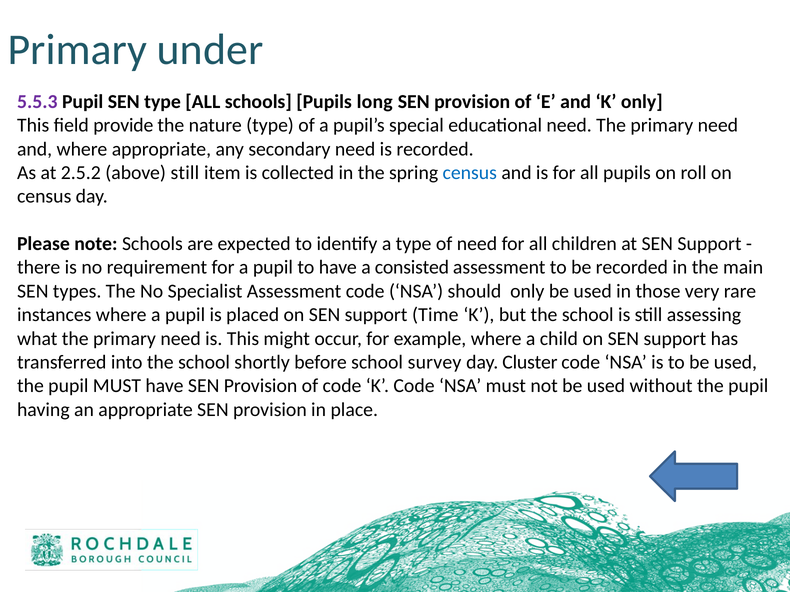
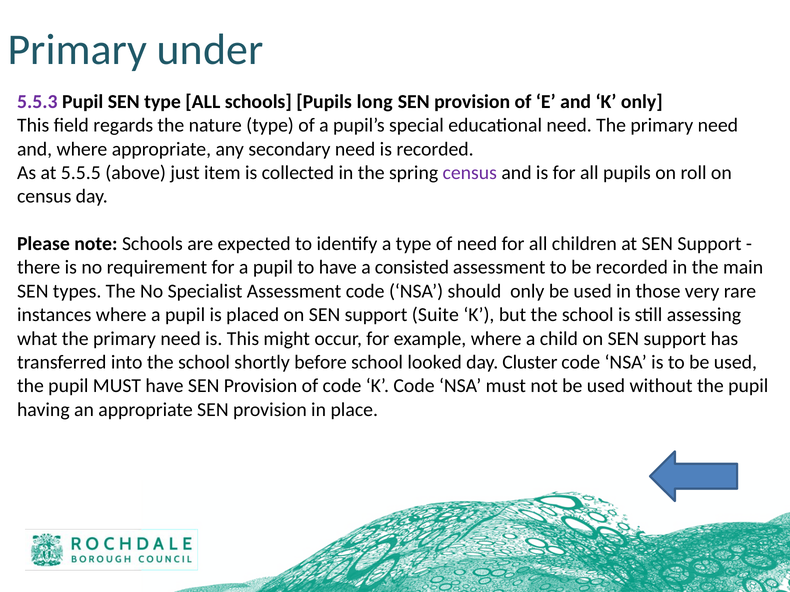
provide: provide -> regards
2.5.2: 2.5.2 -> 5.5.5
above still: still -> just
census at (470, 173) colour: blue -> purple
Time: Time -> Suite
survey: survey -> looked
